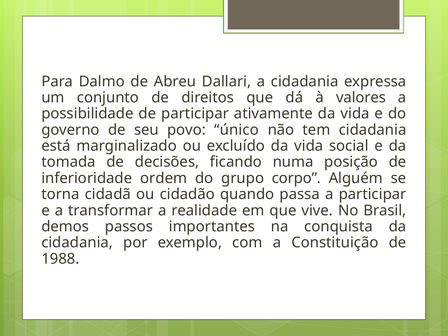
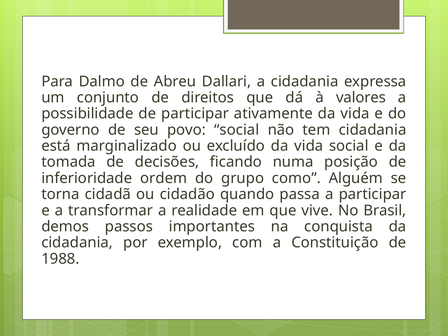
povo único: único -> social
corpo: corpo -> como
